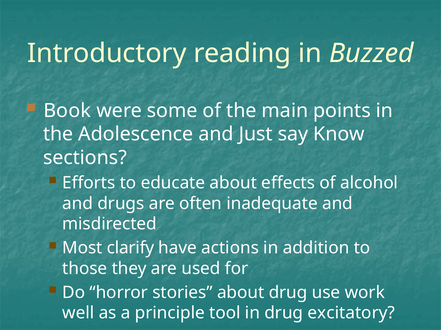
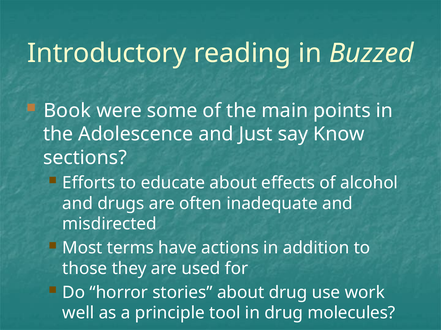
clarify: clarify -> terms
excitatory: excitatory -> molecules
